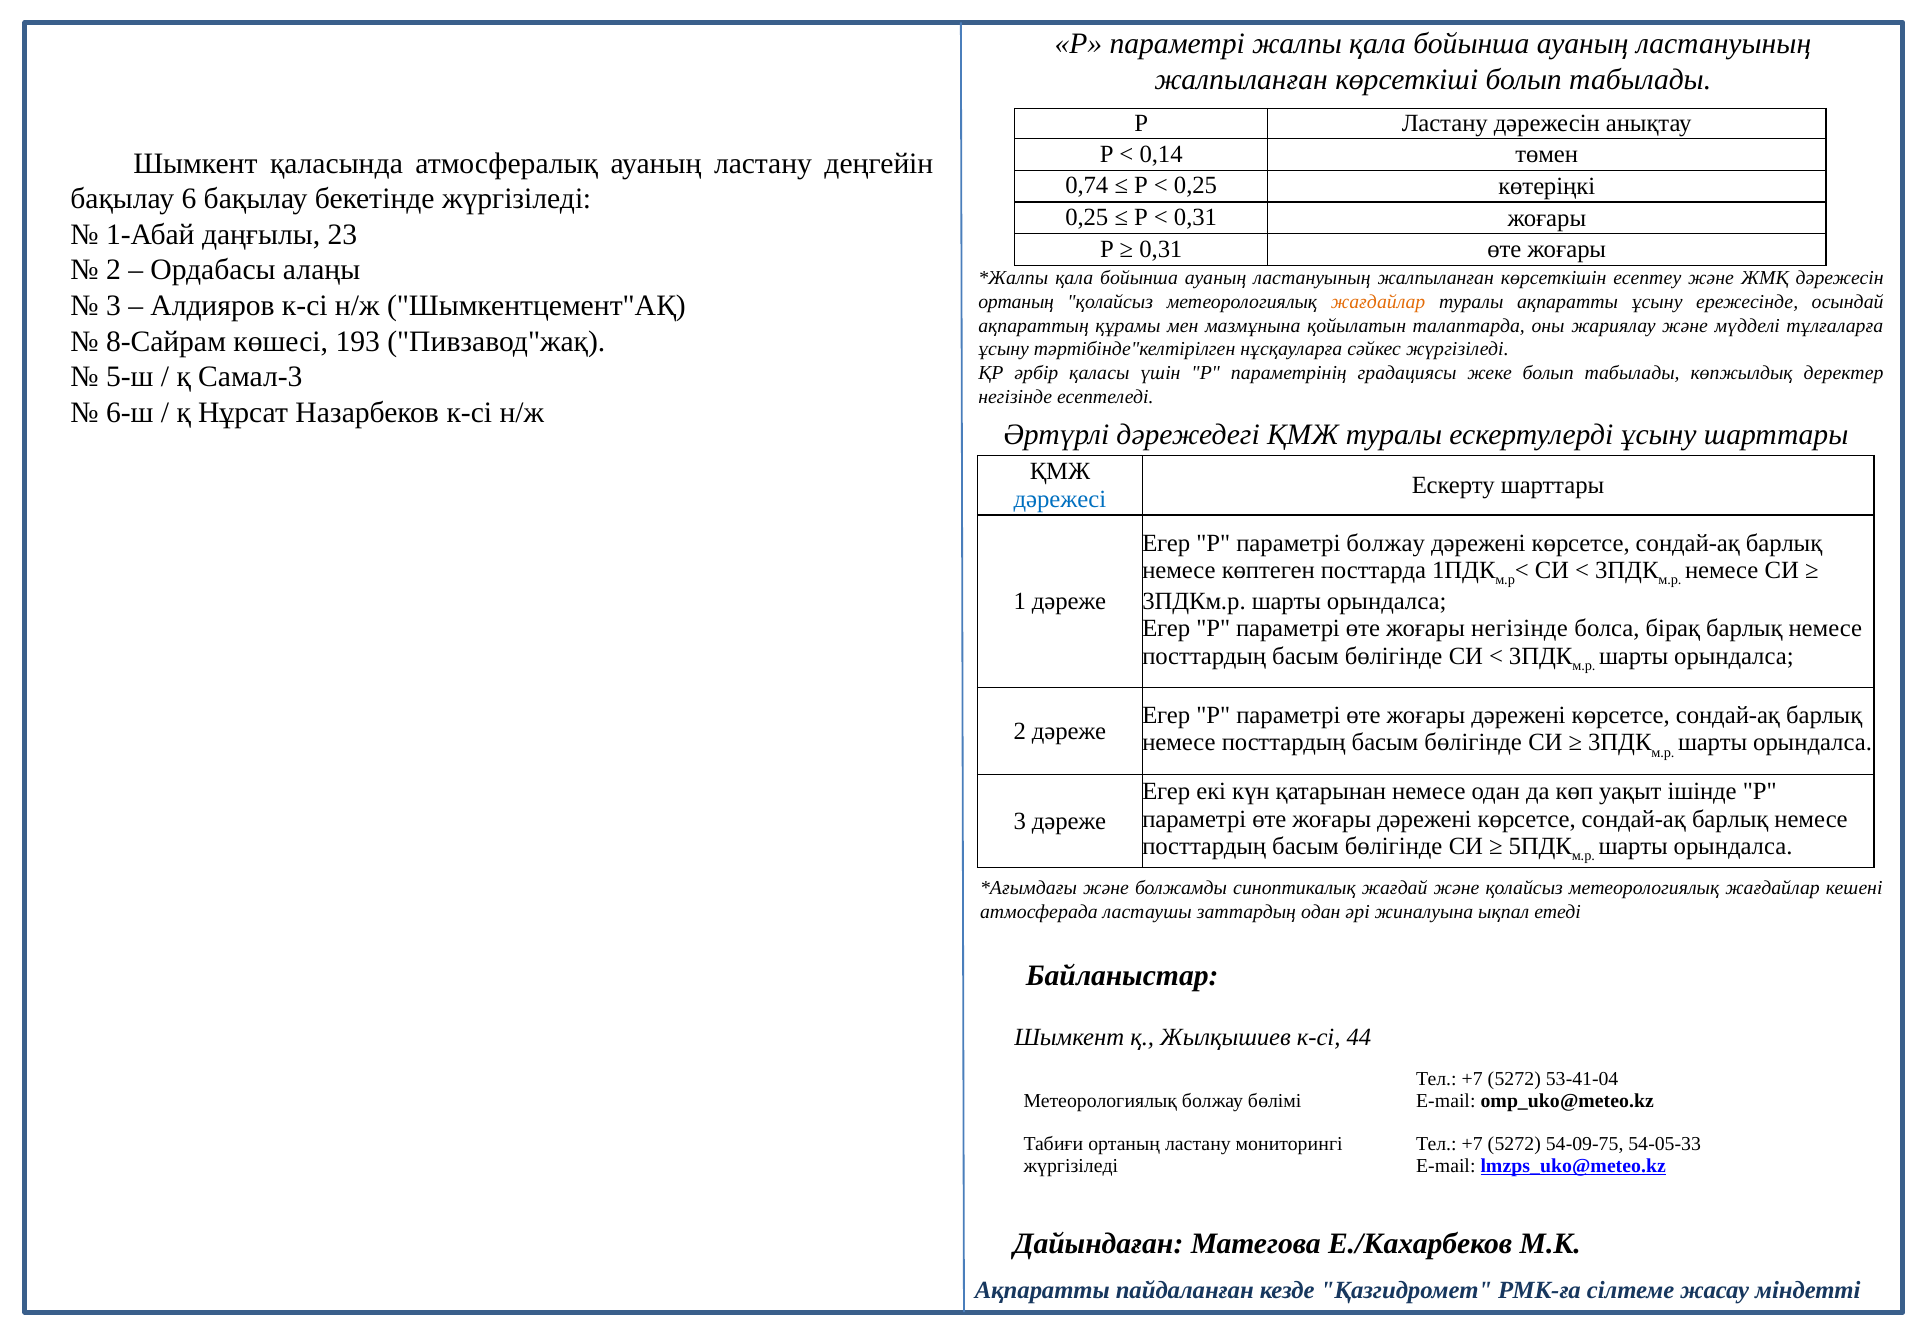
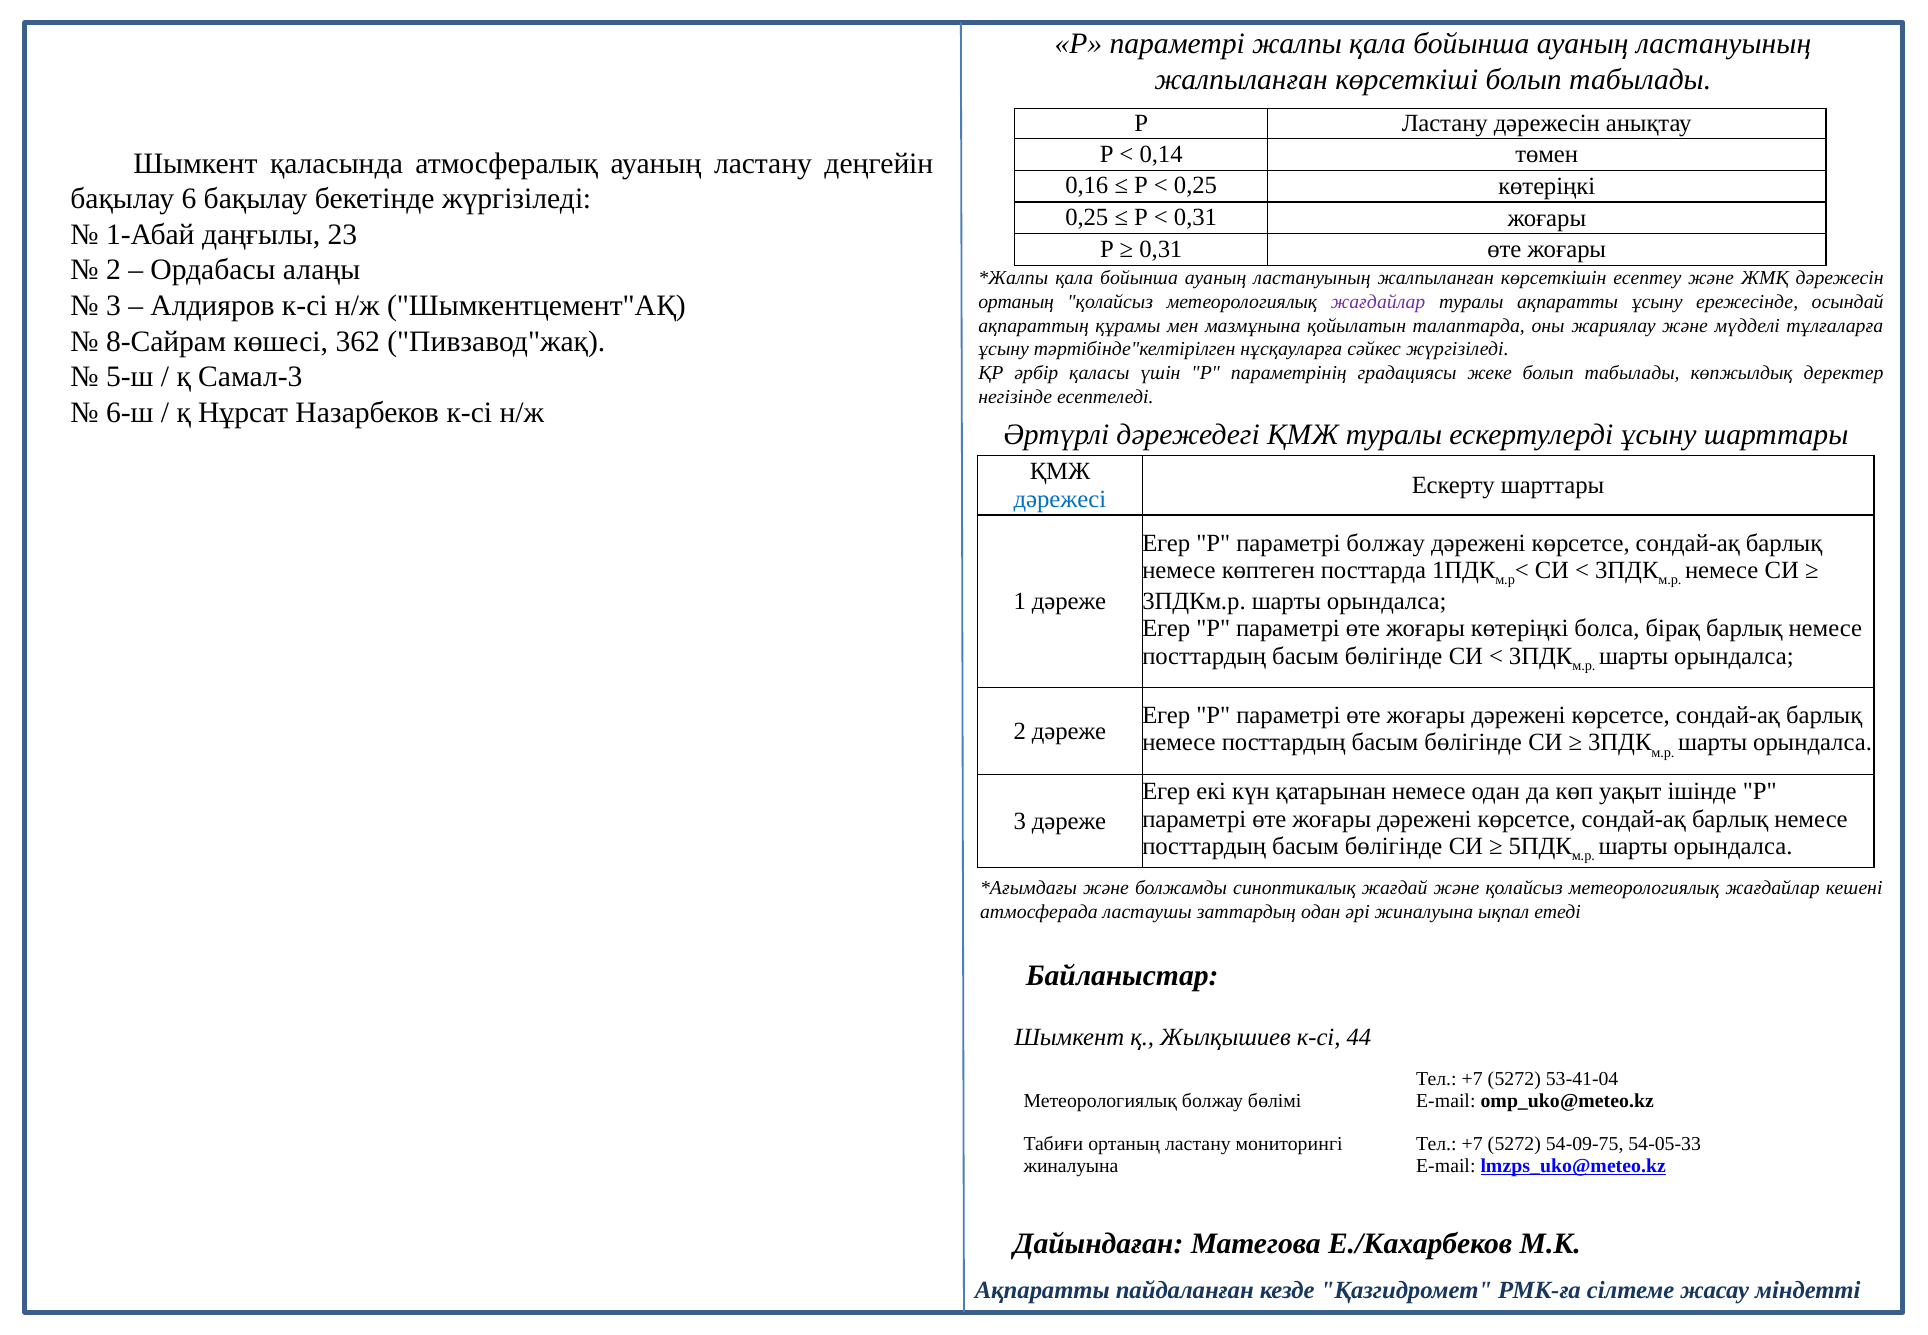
0,74: 0,74 -> 0,16
жағдайлар at (1378, 302) colour: orange -> purple
193: 193 -> 362
жоғары негізінде: негізінде -> көтеріңкі
жүргізіледі at (1071, 1166): жүргізіледі -> жиналуына
